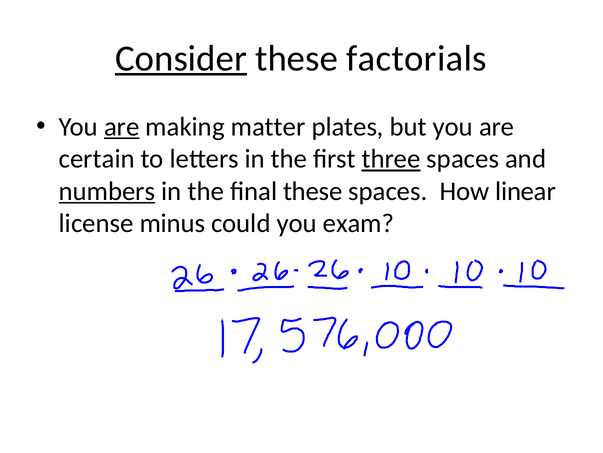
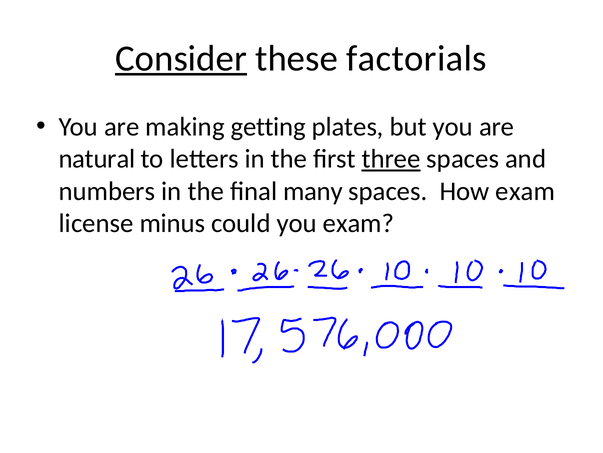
are at (122, 126) underline: present -> none
matter: matter -> getting
certain: certain -> natural
numbers underline: present -> none
final these: these -> many
How linear: linear -> exam
